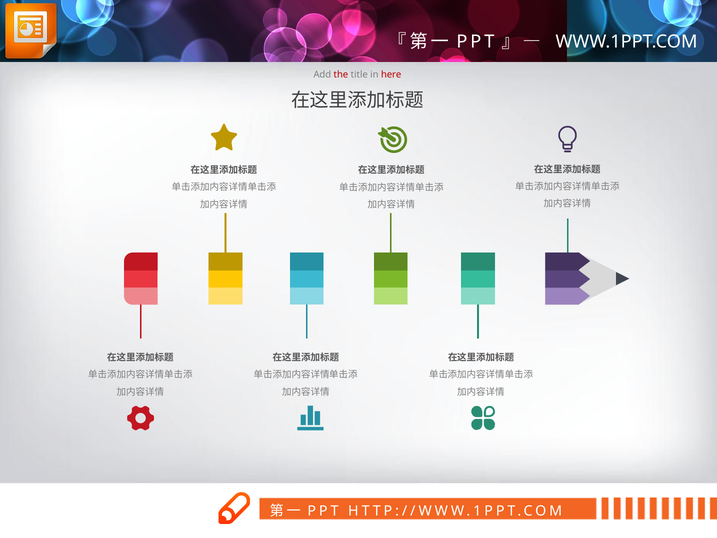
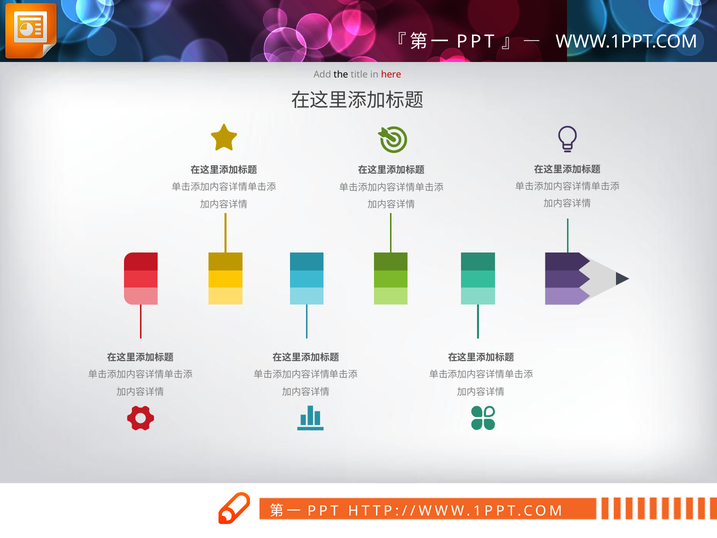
the colour: red -> black
